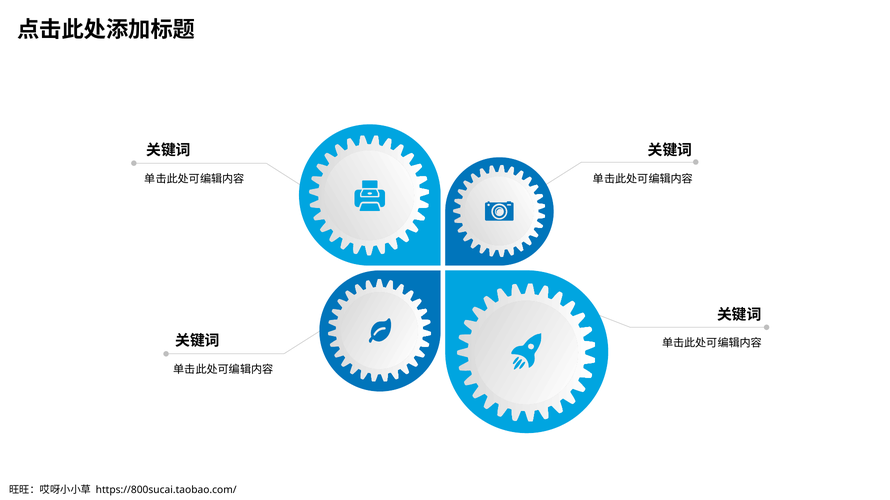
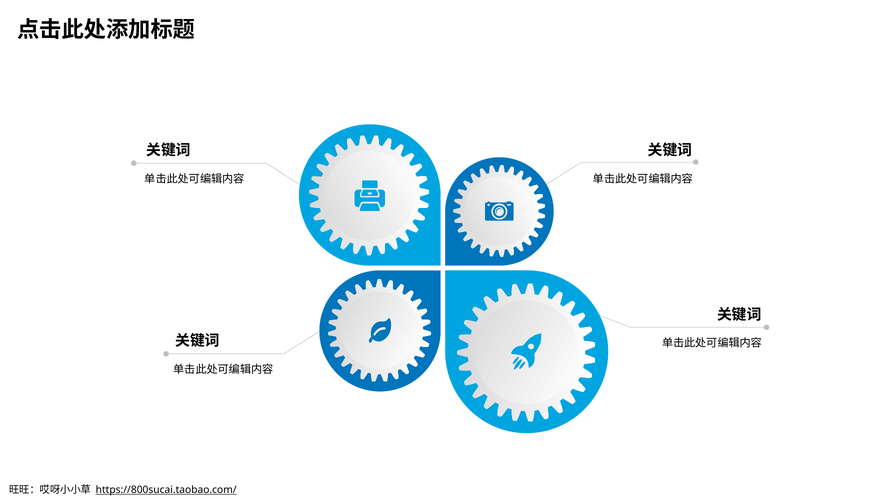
https://800sucai.taobao.com/ underline: none -> present
